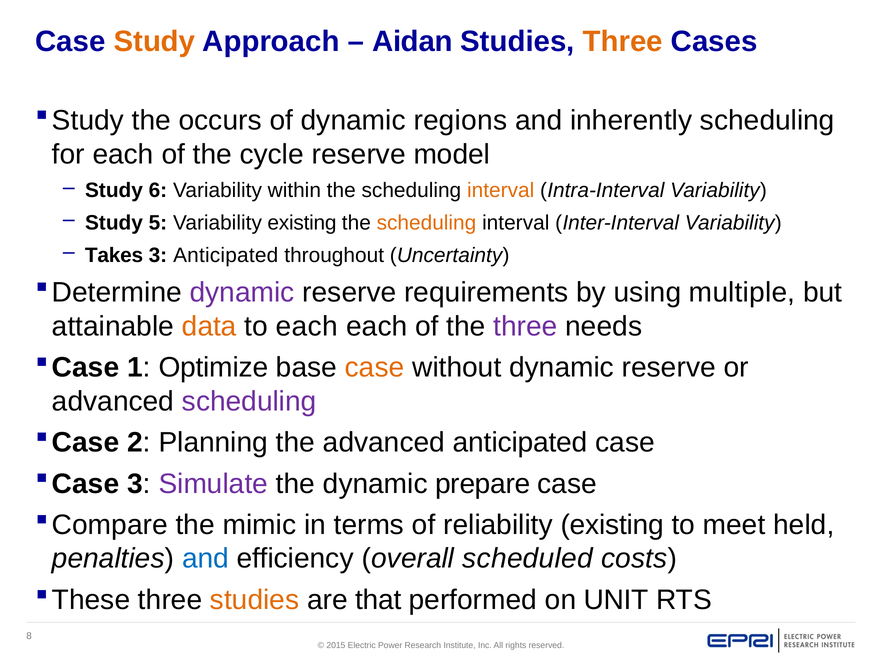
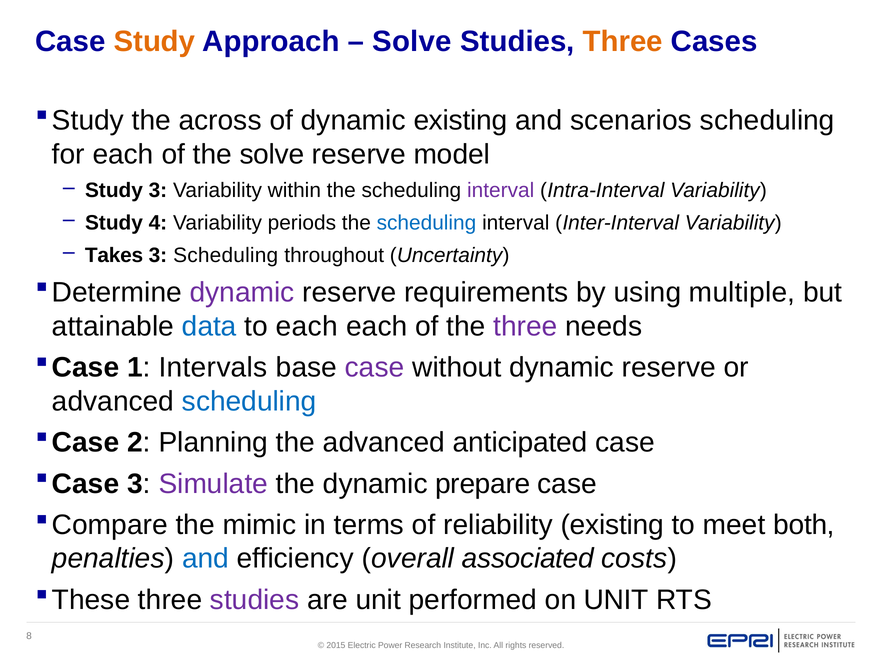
Aidan at (412, 42): Aidan -> Solve
occurs: occurs -> across
dynamic regions: regions -> existing
inherently: inherently -> scenarios
the cycle: cycle -> solve
Study 6: 6 -> 3
interval at (501, 190) colour: orange -> purple
5: 5 -> 4
Variability existing: existing -> periods
scheduling at (426, 223) colour: orange -> blue
3 Anticipated: Anticipated -> Scheduling
data colour: orange -> blue
Optimize: Optimize -> Intervals
case at (375, 367) colour: orange -> purple
scheduling at (249, 401) colour: purple -> blue
held: held -> both
scheduled: scheduled -> associated
studies at (255, 599) colour: orange -> purple
are that: that -> unit
